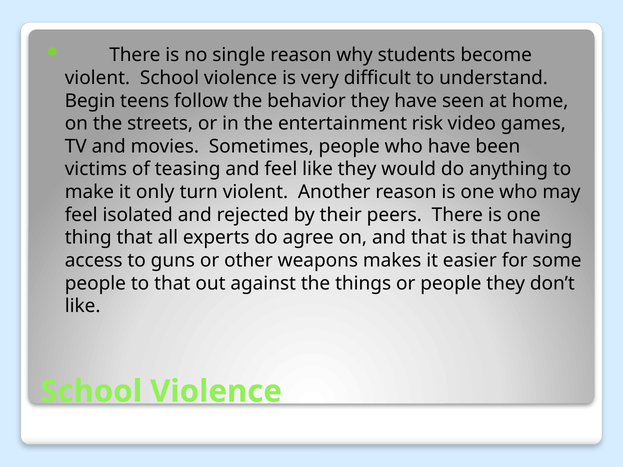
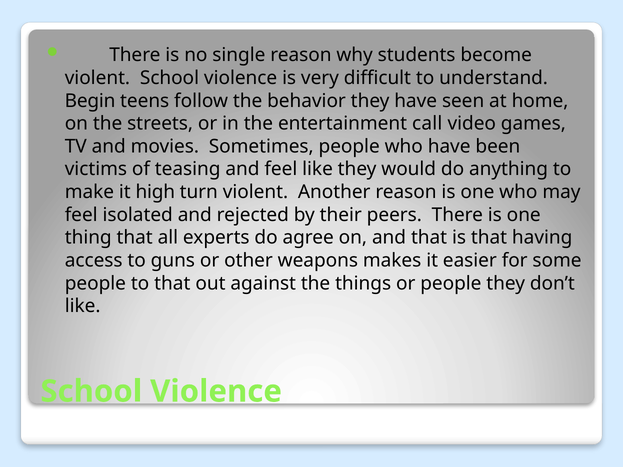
risk: risk -> call
only: only -> high
